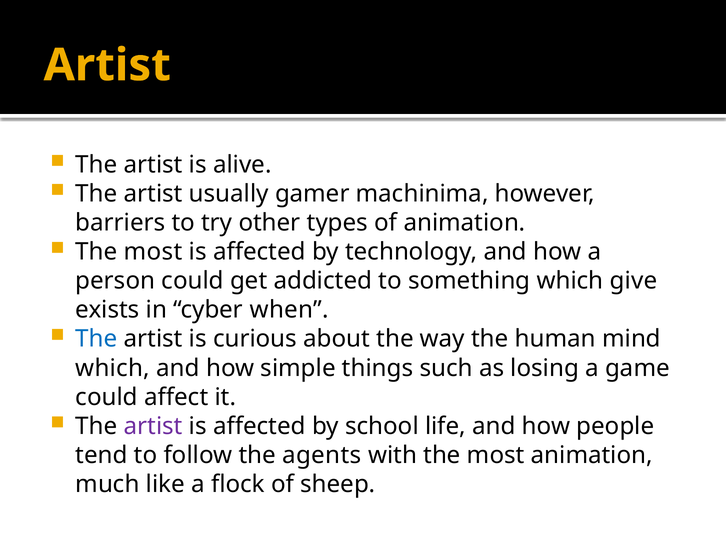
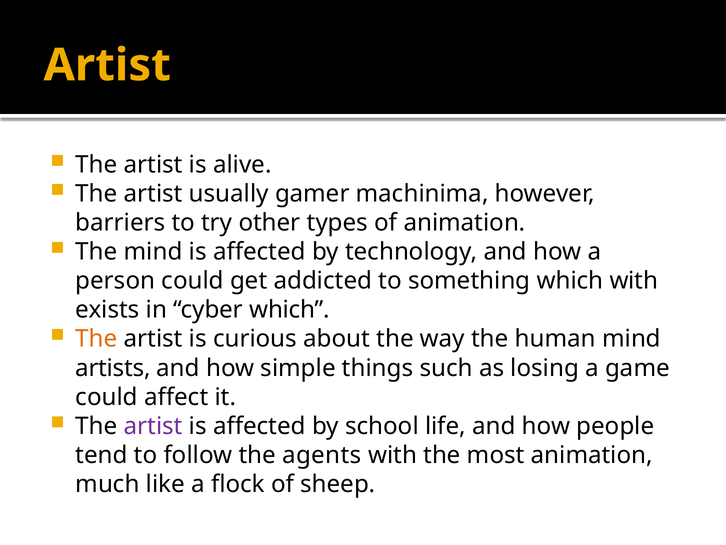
most at (153, 252): most -> mind
which give: give -> with
cyber when: when -> which
The at (96, 339) colour: blue -> orange
which at (113, 368): which -> artists
